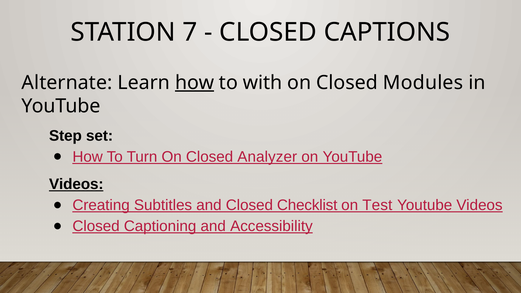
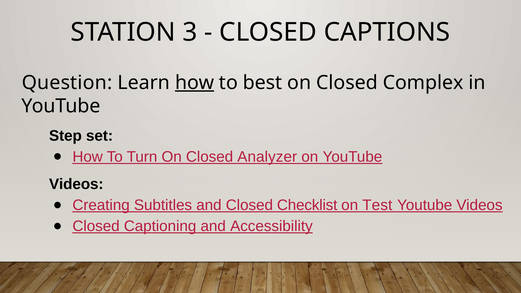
7: 7 -> 3
Alternate: Alternate -> Question
with: with -> best
Modules: Modules -> Complex
Videos at (76, 184) underline: present -> none
